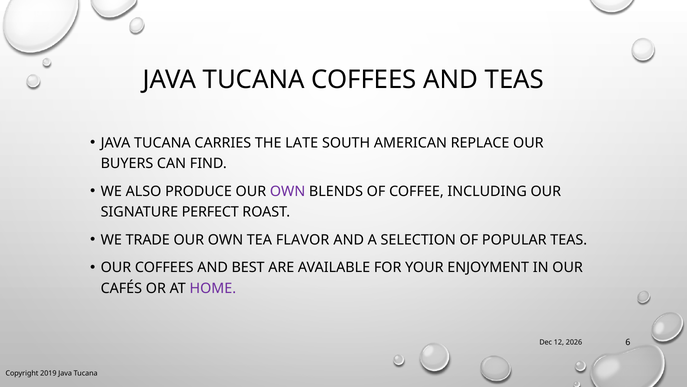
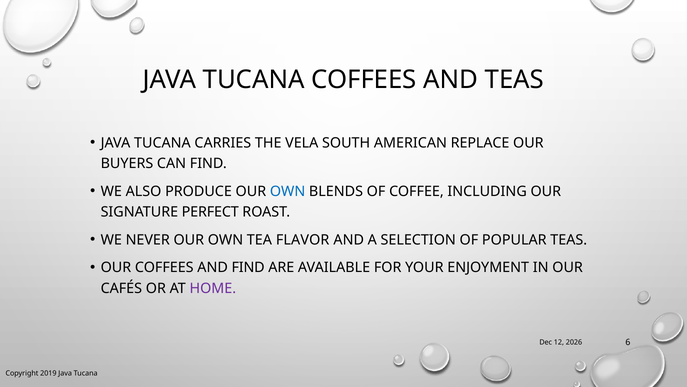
LATE: LATE -> VELA
OWN at (288, 191) colour: purple -> blue
TRADE: TRADE -> NEVER
AND BEST: BEST -> FIND
